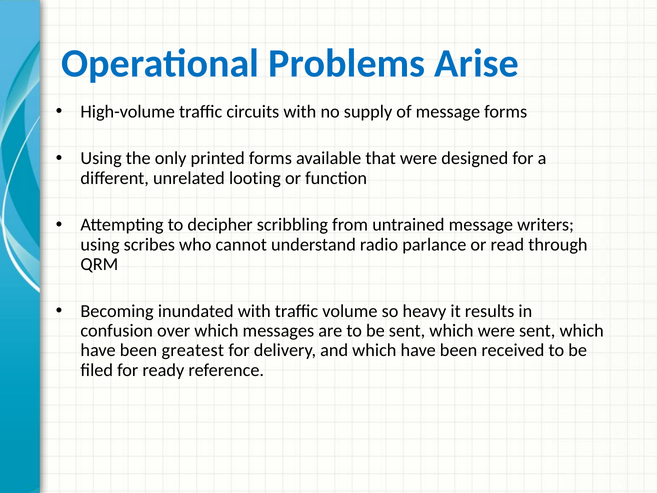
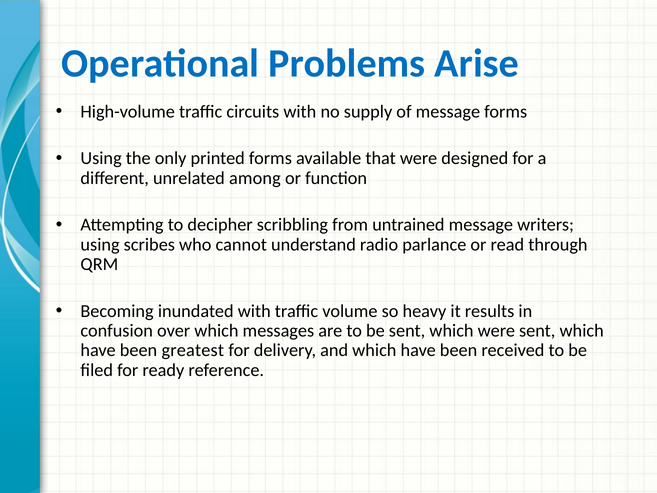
looting: looting -> among
